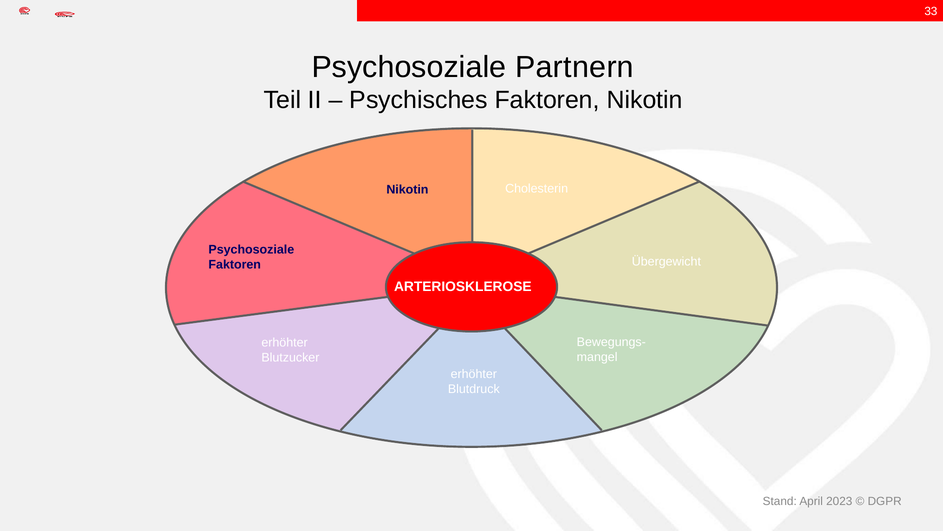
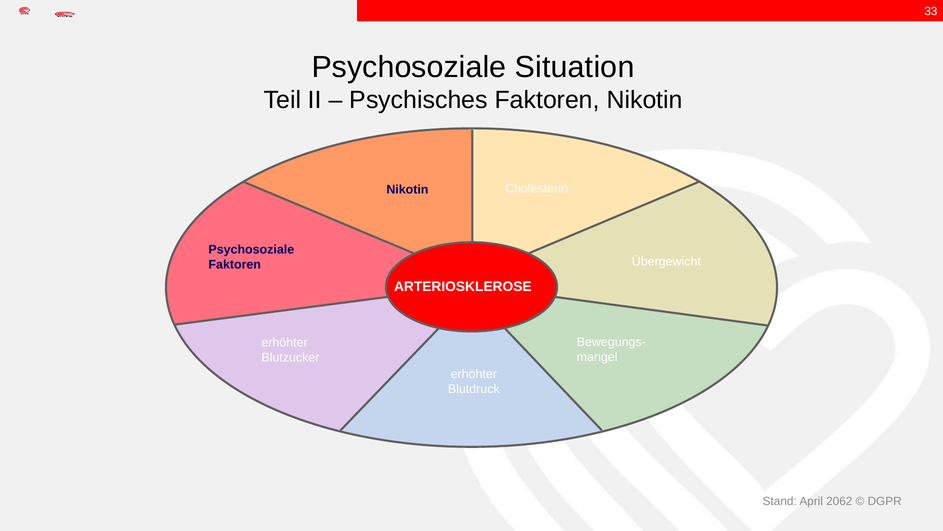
Partnern: Partnern -> Situation
2023: 2023 -> 2062
